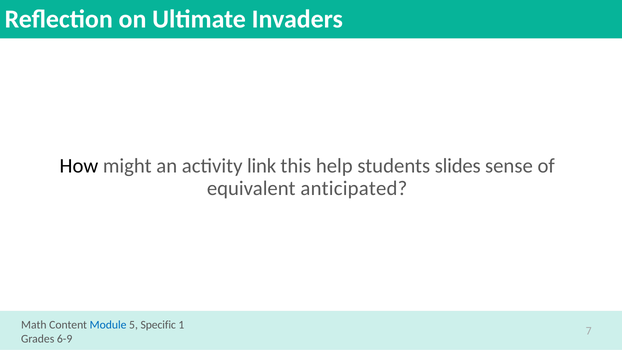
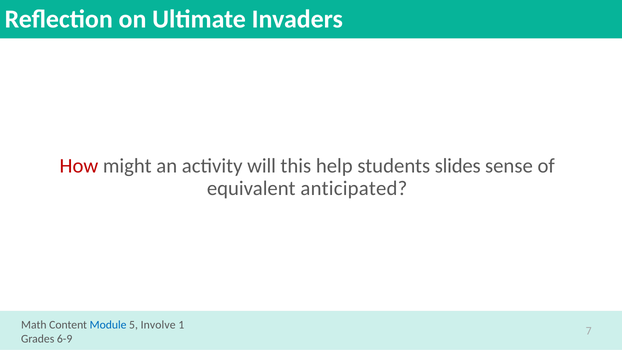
How colour: black -> red
link: link -> will
Specific: Specific -> Involve
